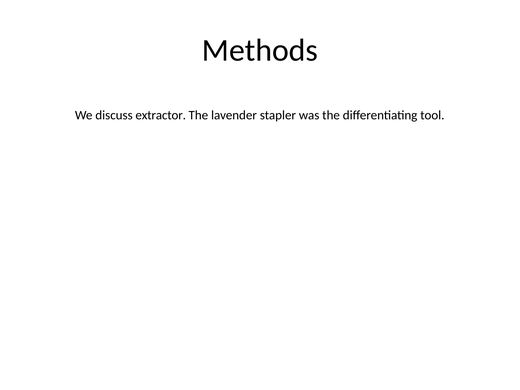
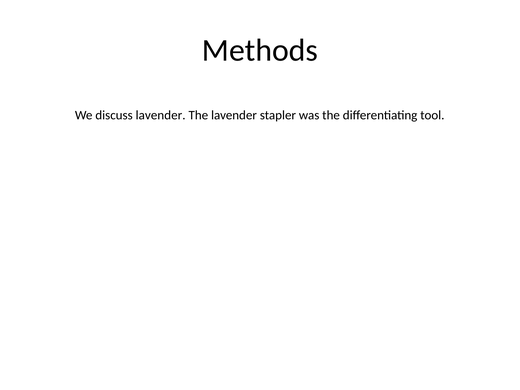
discuss extractor: extractor -> lavender
